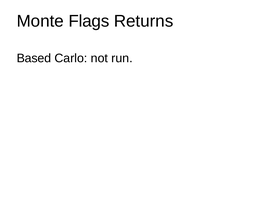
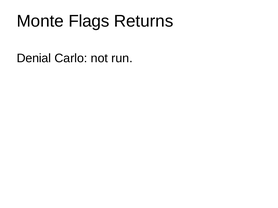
Based: Based -> Denial
